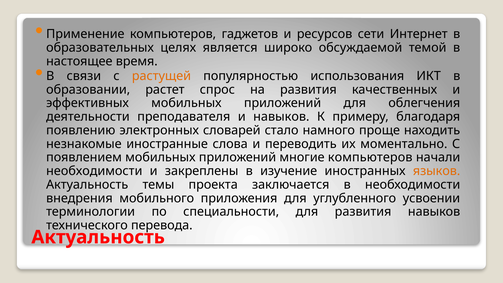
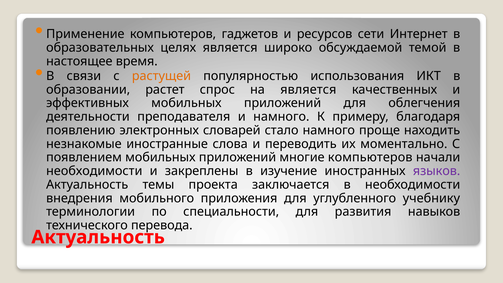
на развития: развития -> является
и навыков: навыков -> намного
языков colour: orange -> purple
усвоении: усвоении -> учебнику
